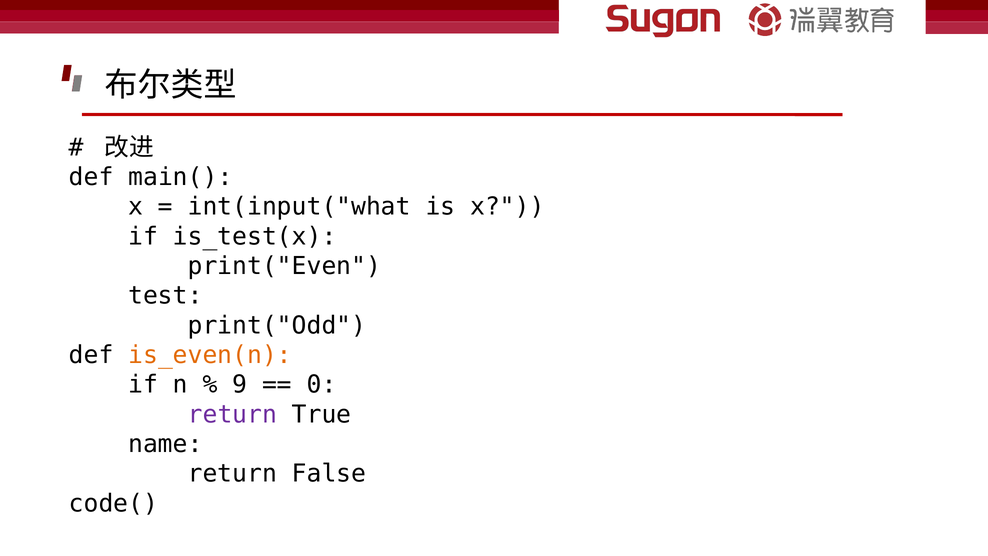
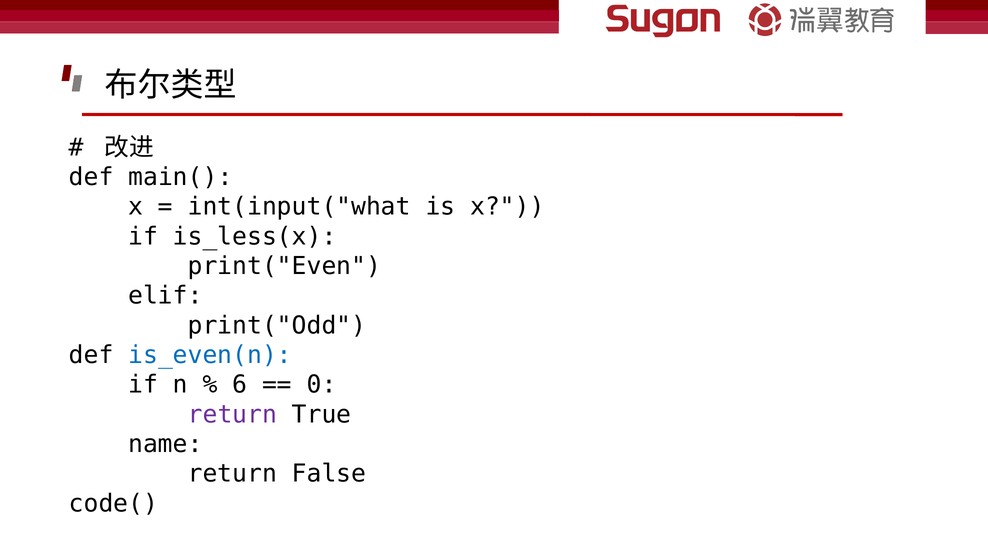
is_test(x: is_test(x -> is_less(x
test: test -> elif
is_even(n colour: orange -> blue
9: 9 -> 6
